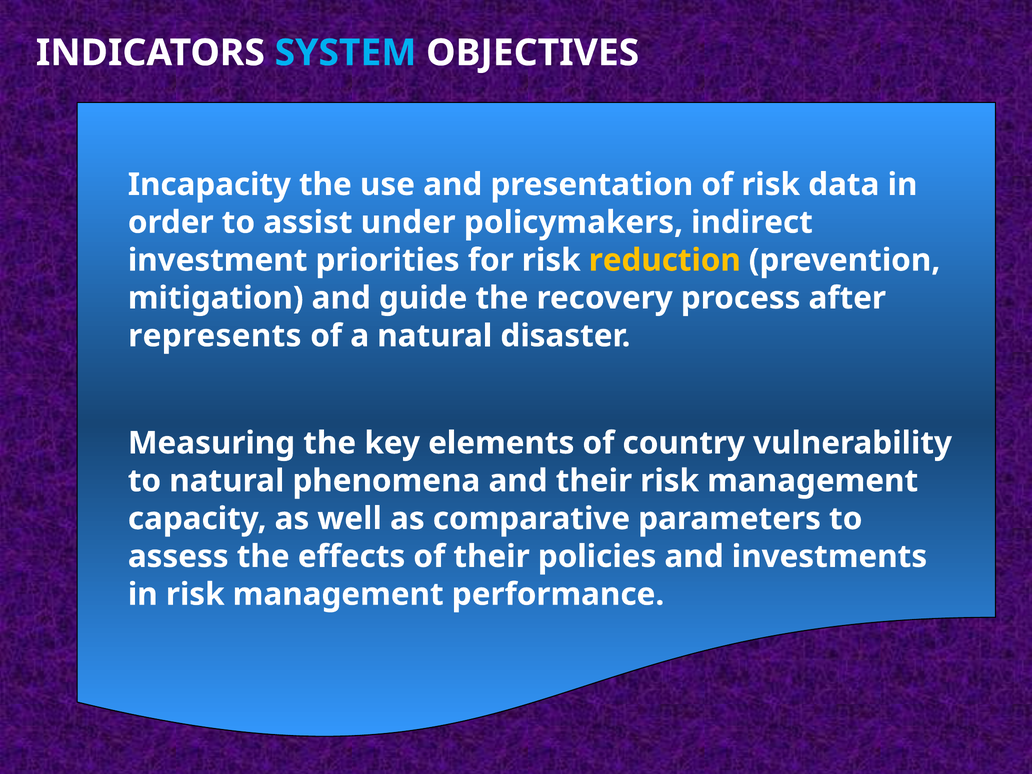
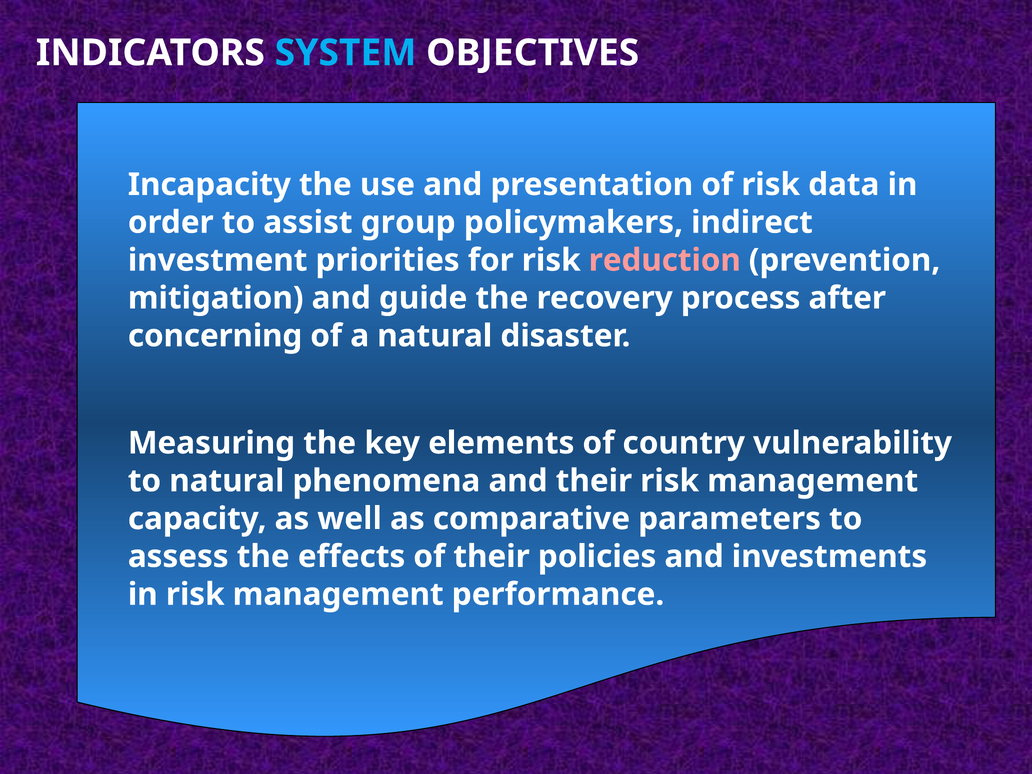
under: under -> group
reduction colour: yellow -> pink
represents: represents -> concerning
